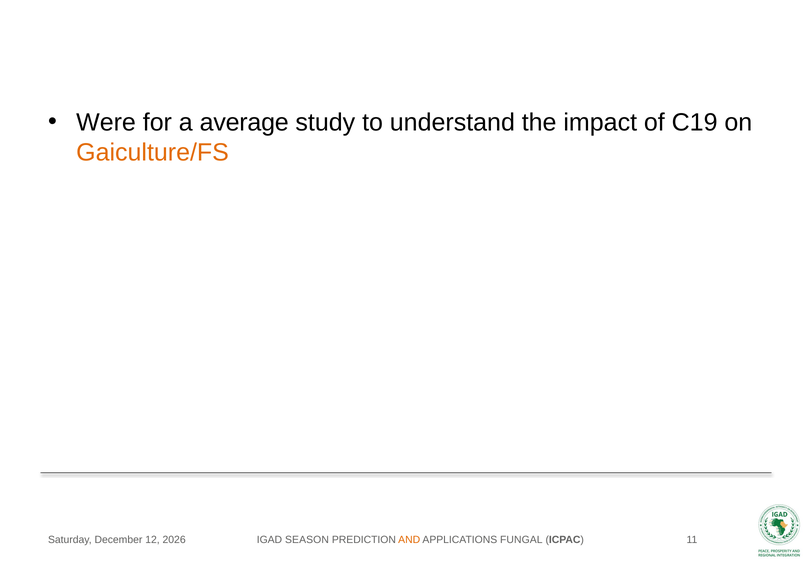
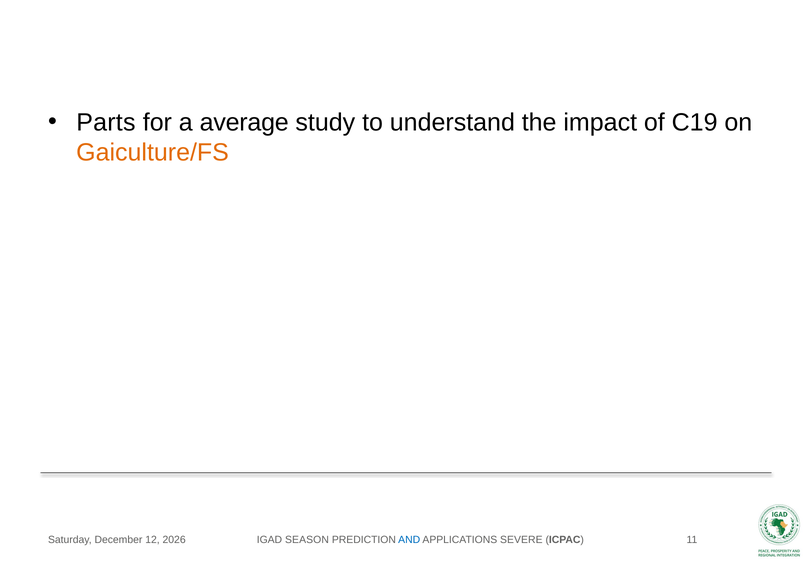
Were: Were -> Parts
AND colour: orange -> blue
FUNGAL: FUNGAL -> SEVERE
